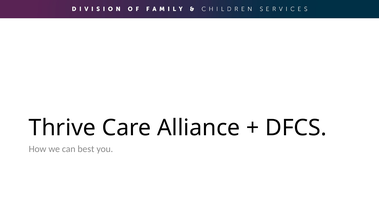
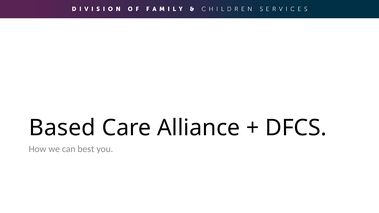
Thrive: Thrive -> Based
